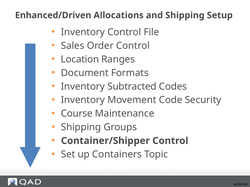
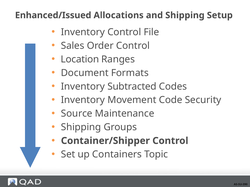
Enhanced/Driven: Enhanced/Driven -> Enhanced/Issued
Course: Course -> Source
